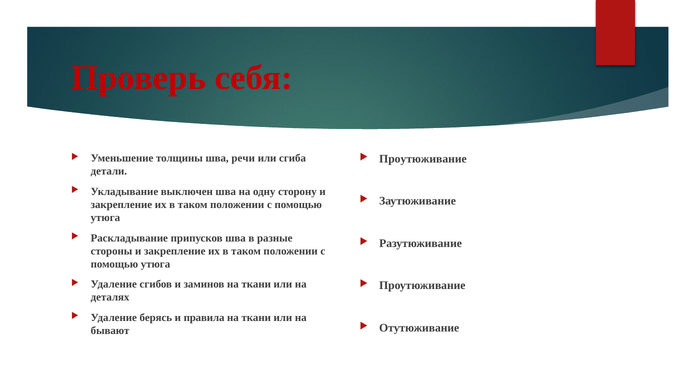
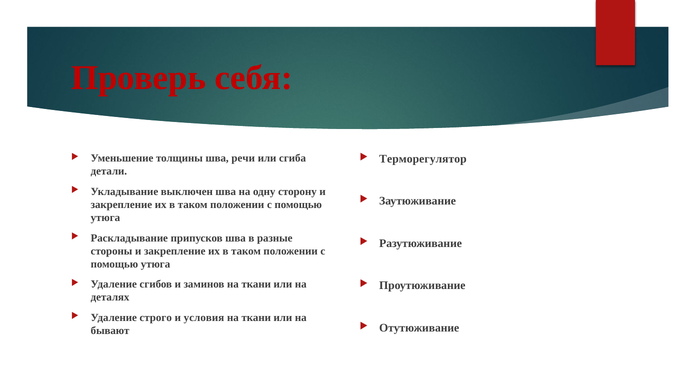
Проутюживание at (423, 159): Проутюживание -> Терморегулятор
берясь: берясь -> строго
правила: правила -> условия
